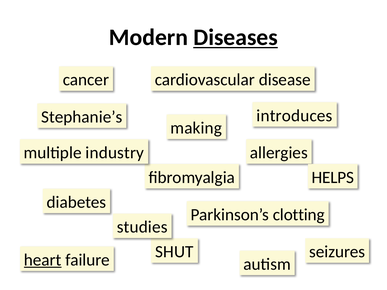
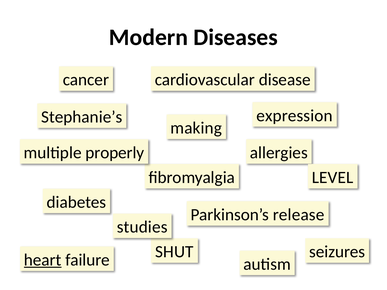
Diseases underline: present -> none
introduces: introduces -> expression
industry: industry -> properly
HELPS: HELPS -> LEVEL
clotting: clotting -> release
